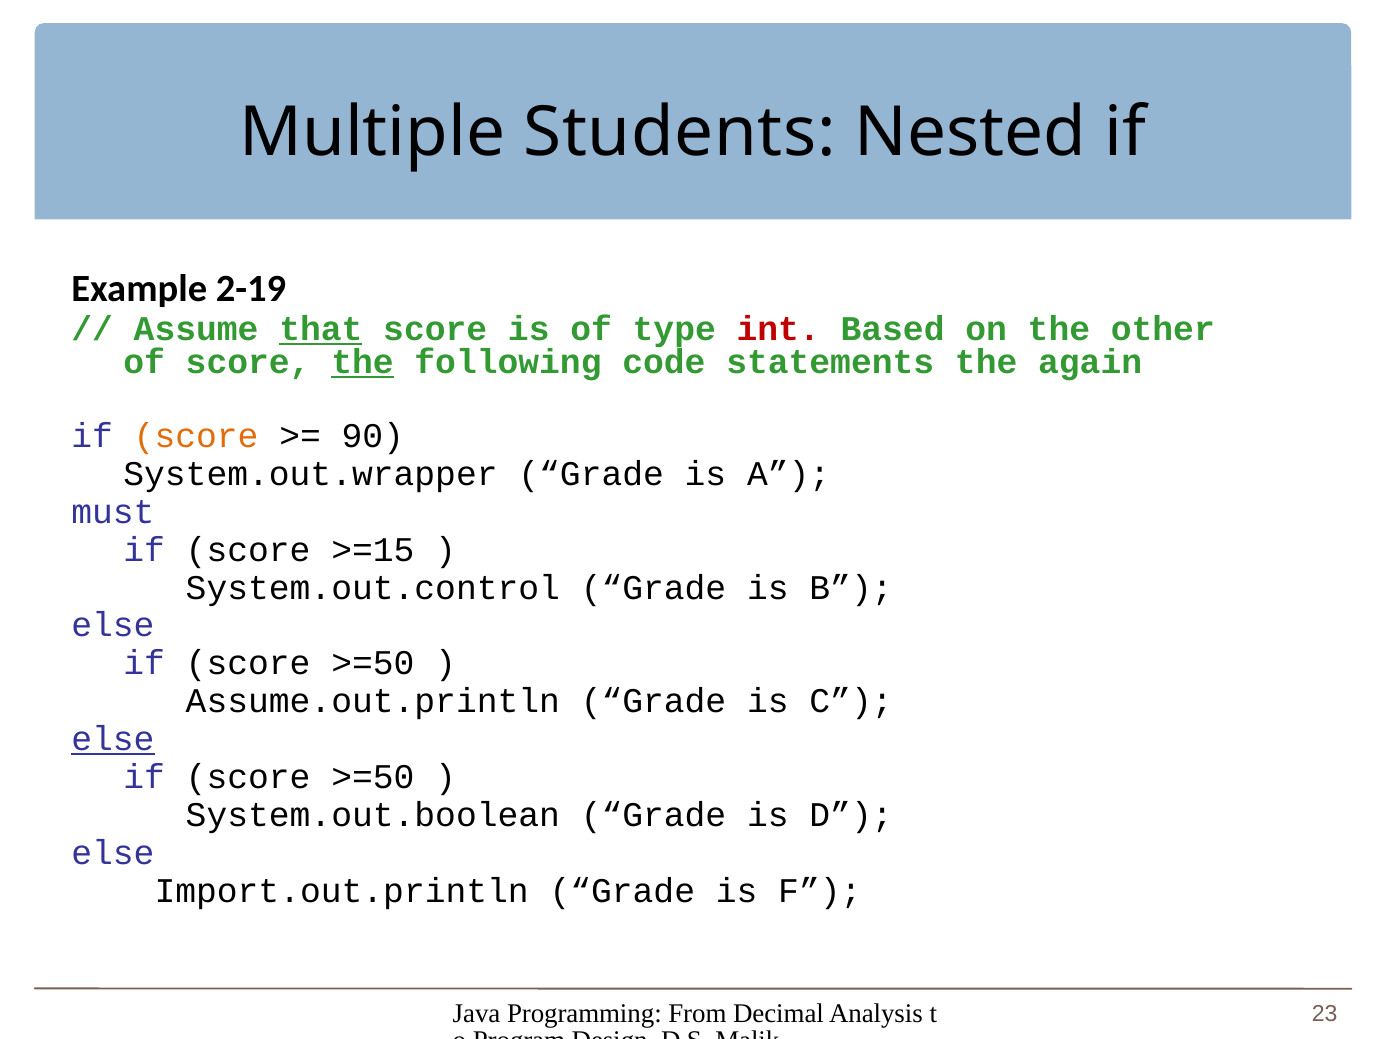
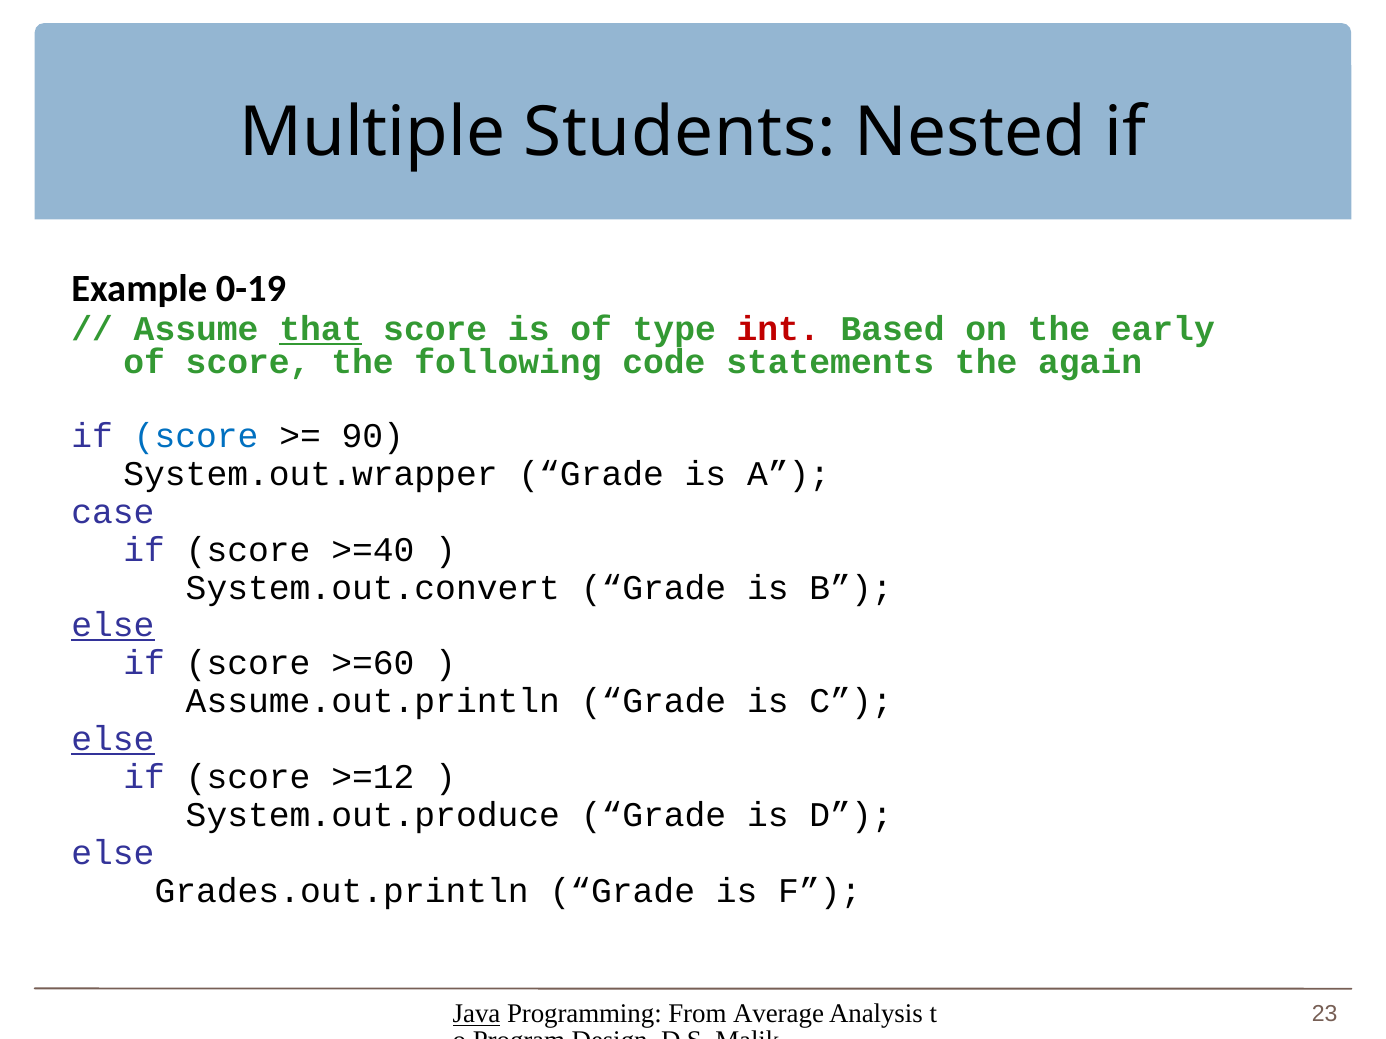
2-19: 2-19 -> 0-19
other: other -> early
the at (362, 363) underline: present -> none
score at (196, 436) colour: orange -> blue
must: must -> case
>=15: >=15 -> >=40
System.out.control: System.out.control -> System.out.convert
else at (113, 626) underline: none -> present
>=50 at (373, 664): >=50 -> >=60
>=50 at (373, 777): >=50 -> >=12
System.out.boolean: System.out.boolean -> System.out.produce
Import.out.println: Import.out.println -> Grades.out.println
Java underline: none -> present
Decimal: Decimal -> Average
